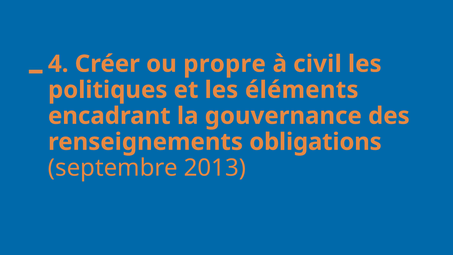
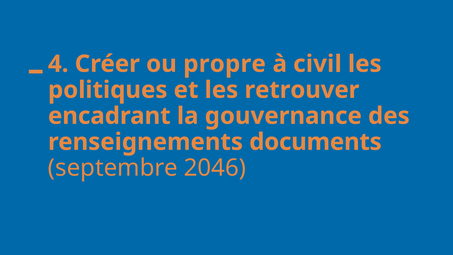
éléments: éléments -> retrouver
obligations: obligations -> documents
2013: 2013 -> 2046
